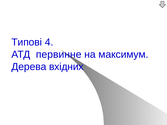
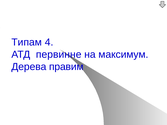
Типові: Типові -> Типам
вхідних: вхідних -> правим
